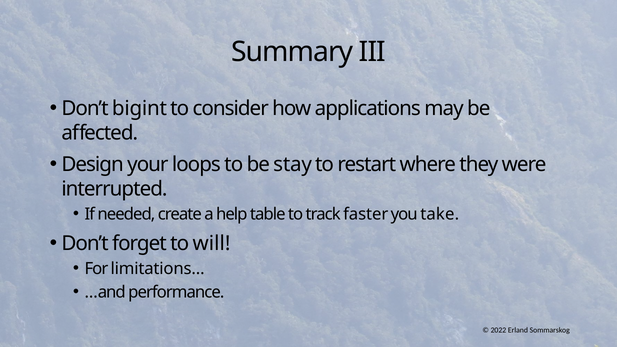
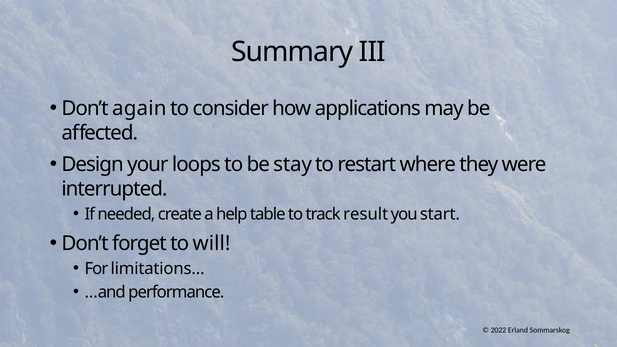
bigint: bigint -> again
faster: faster -> result
take: take -> start
